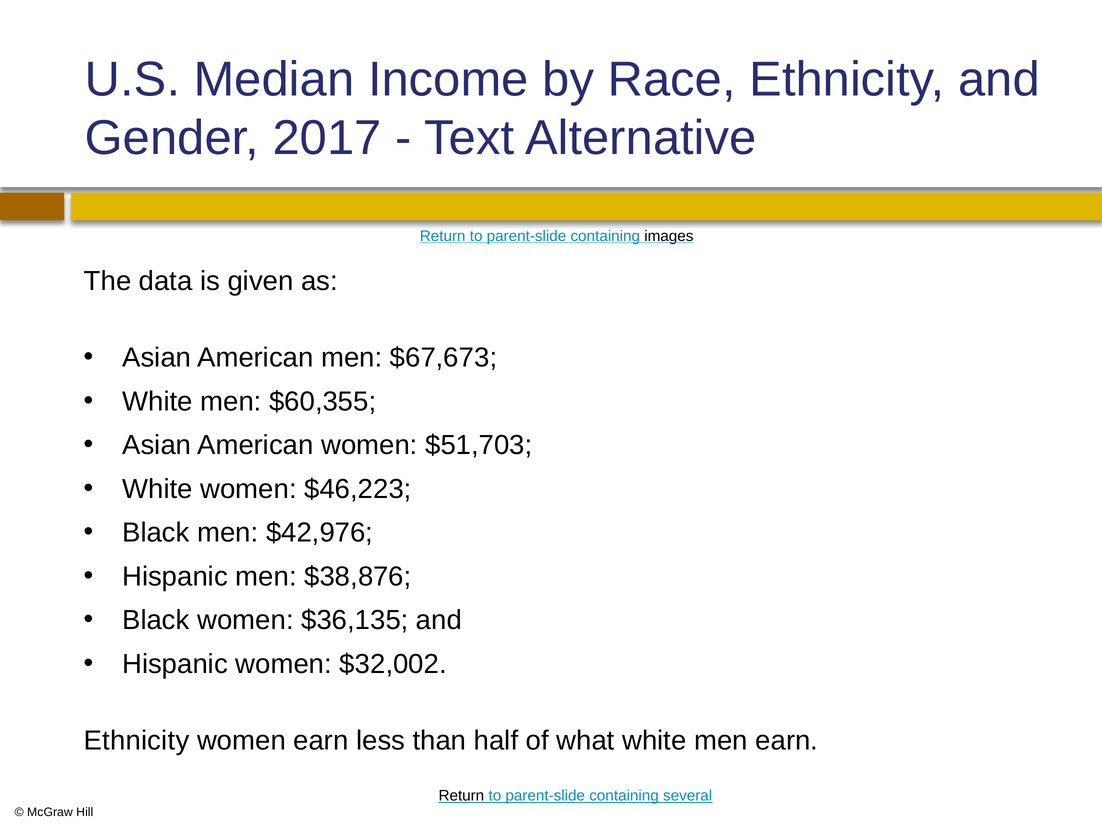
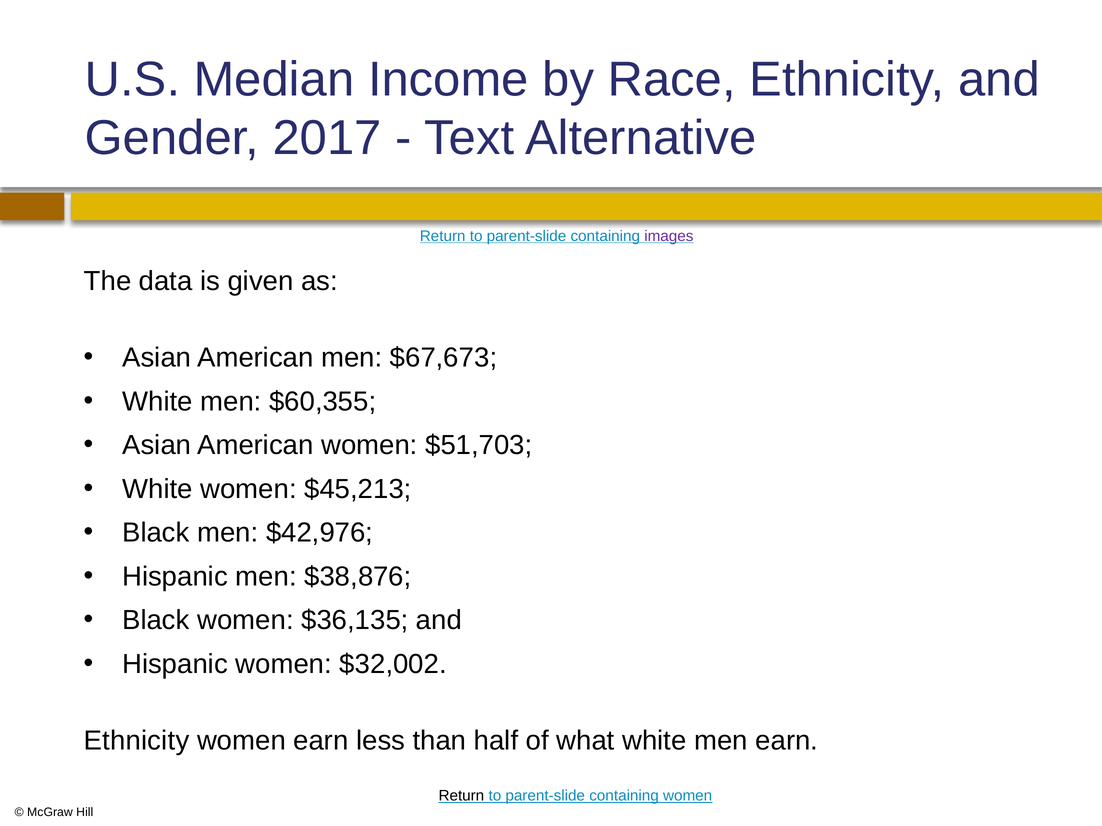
images colour: black -> purple
$46,223: $46,223 -> $45,213
containing several: several -> women
